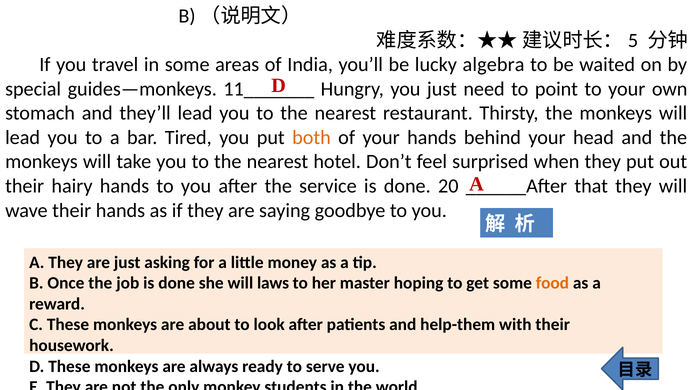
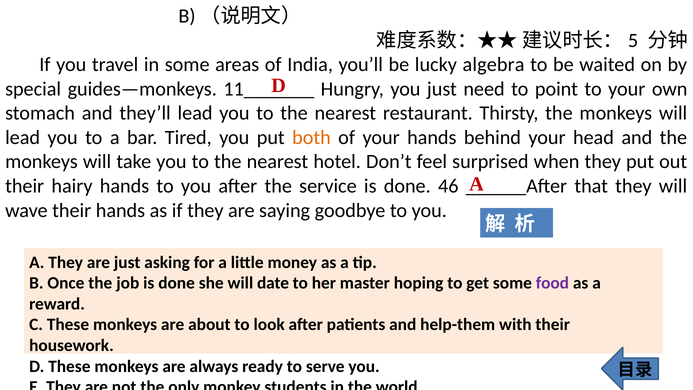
20: 20 -> 46
laws: laws -> date
food colour: orange -> purple
